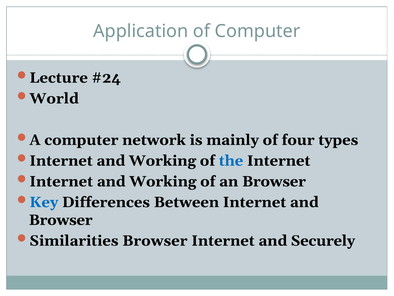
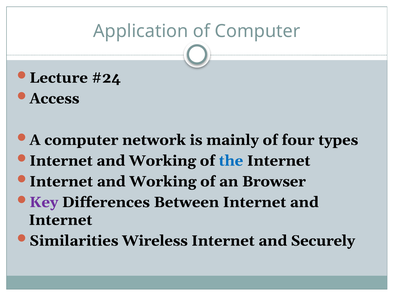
World: World -> Access
Key colour: blue -> purple
Browser at (61, 220): Browser -> Internet
Similarities Browser: Browser -> Wireless
